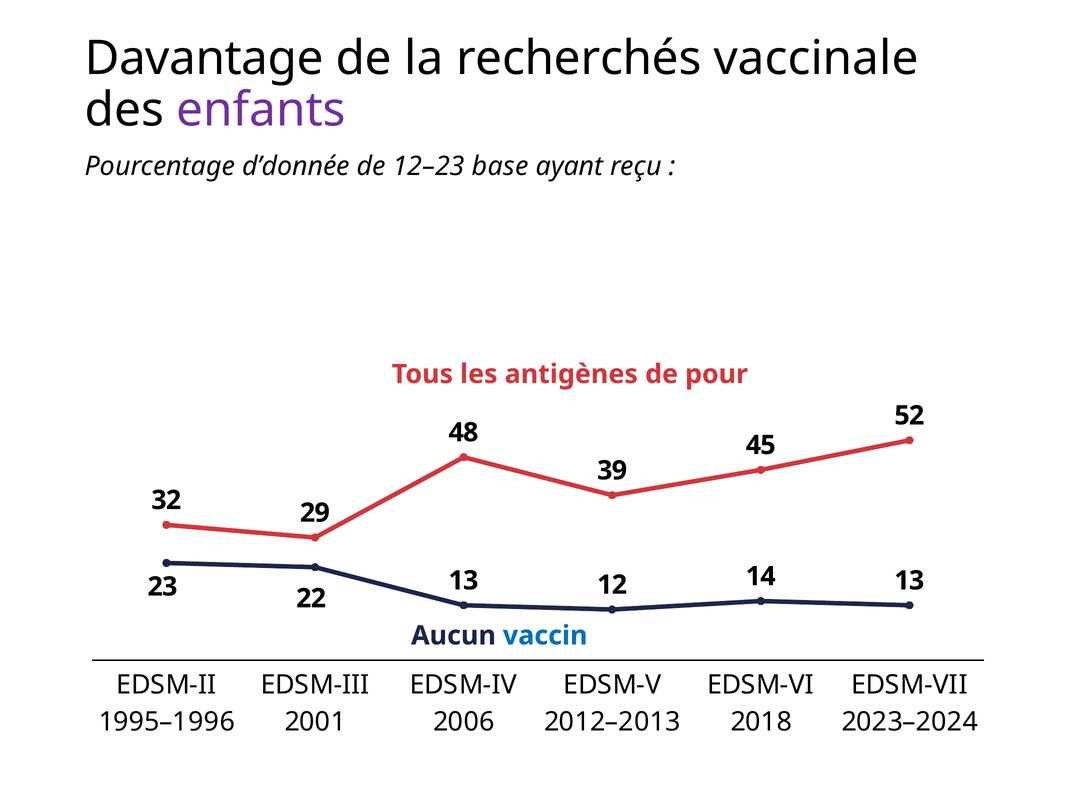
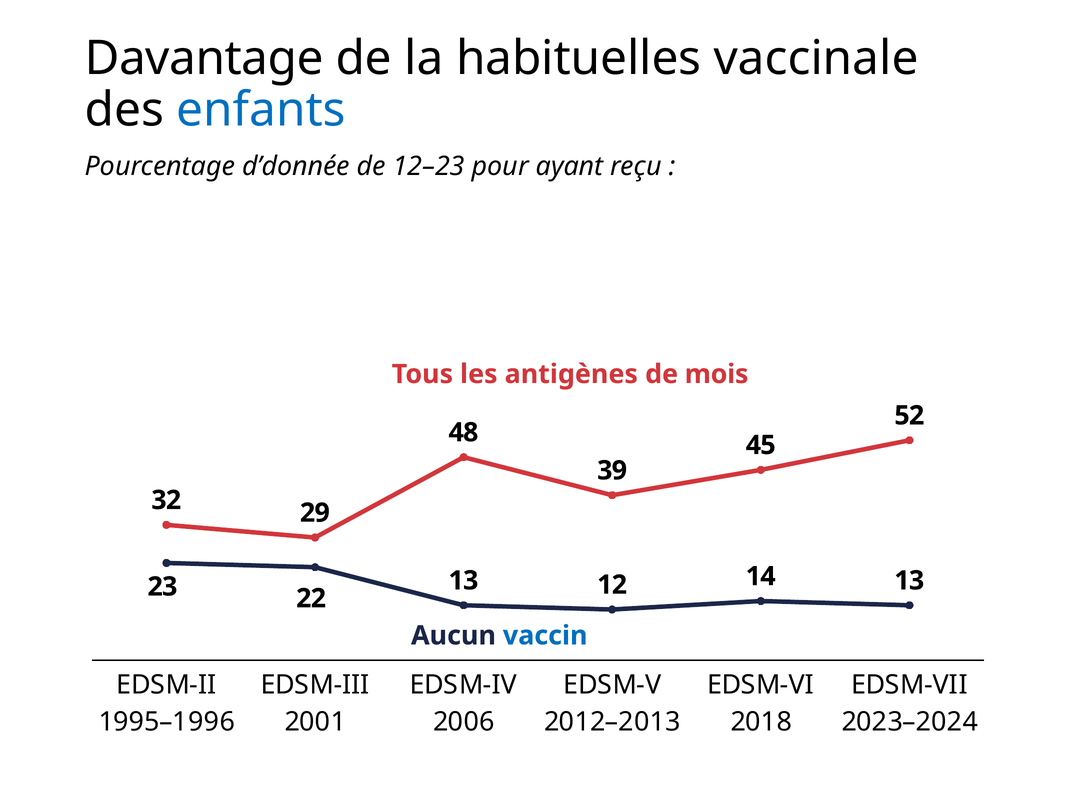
recherchés: recherchés -> habituelles
enfants colour: purple -> blue
base: base -> pour
pour: pour -> mois
